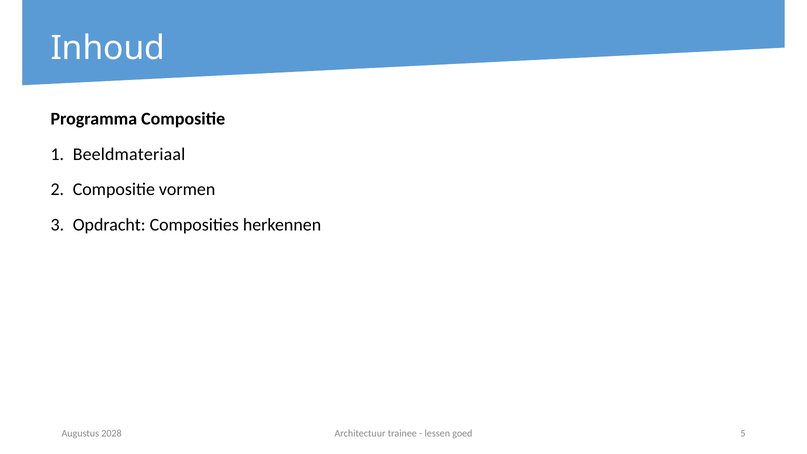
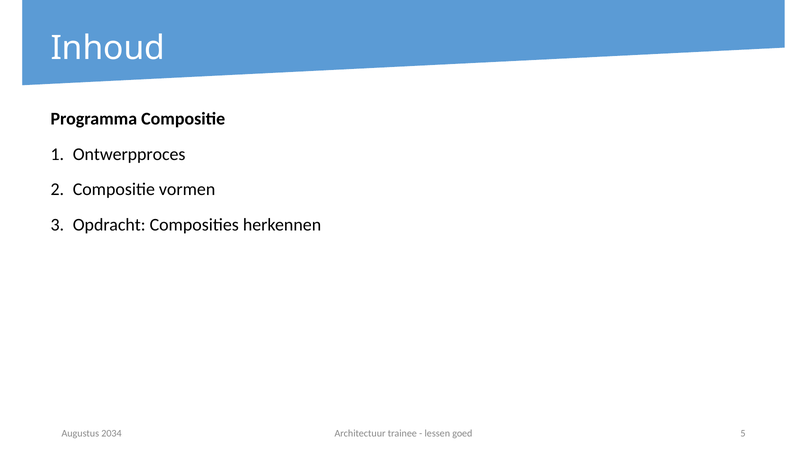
Beeldmateriaal: Beeldmateriaal -> Ontwerpproces
2028: 2028 -> 2034
